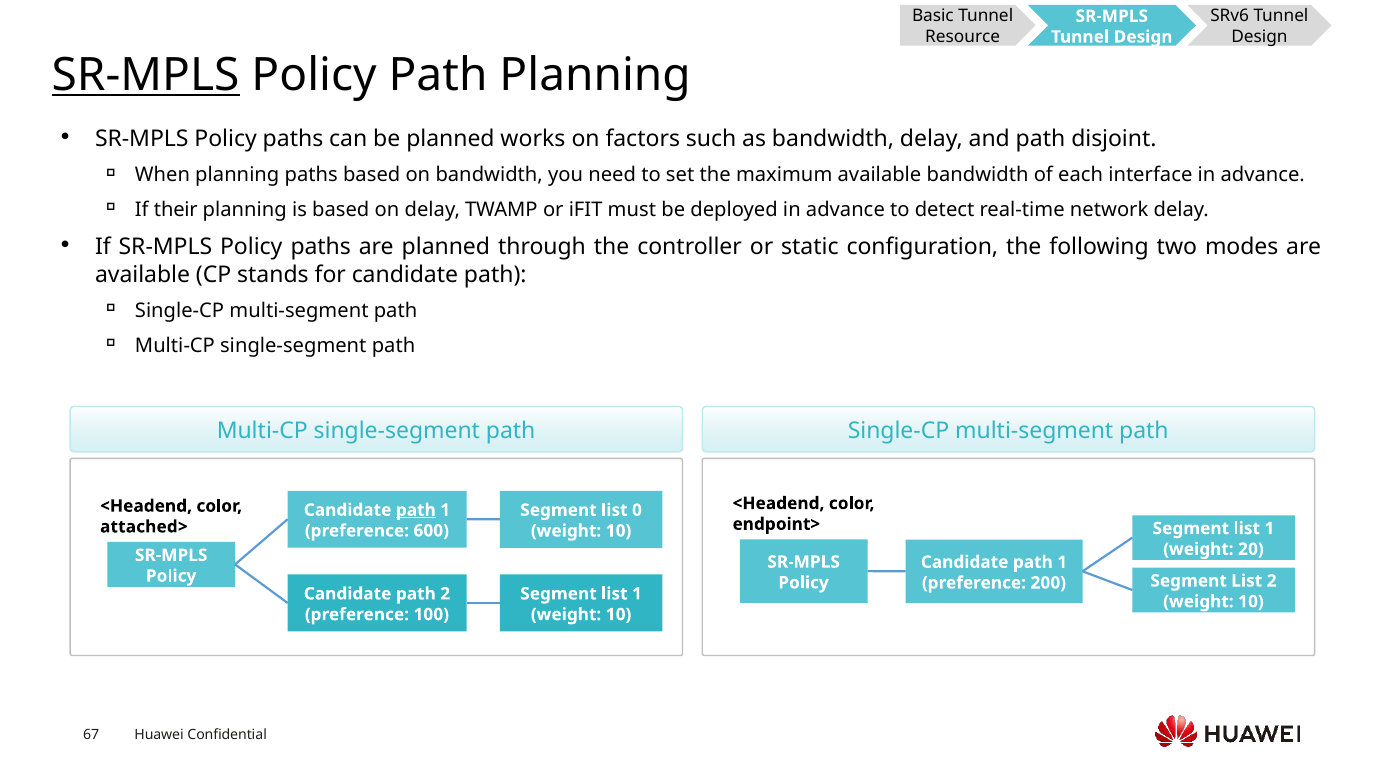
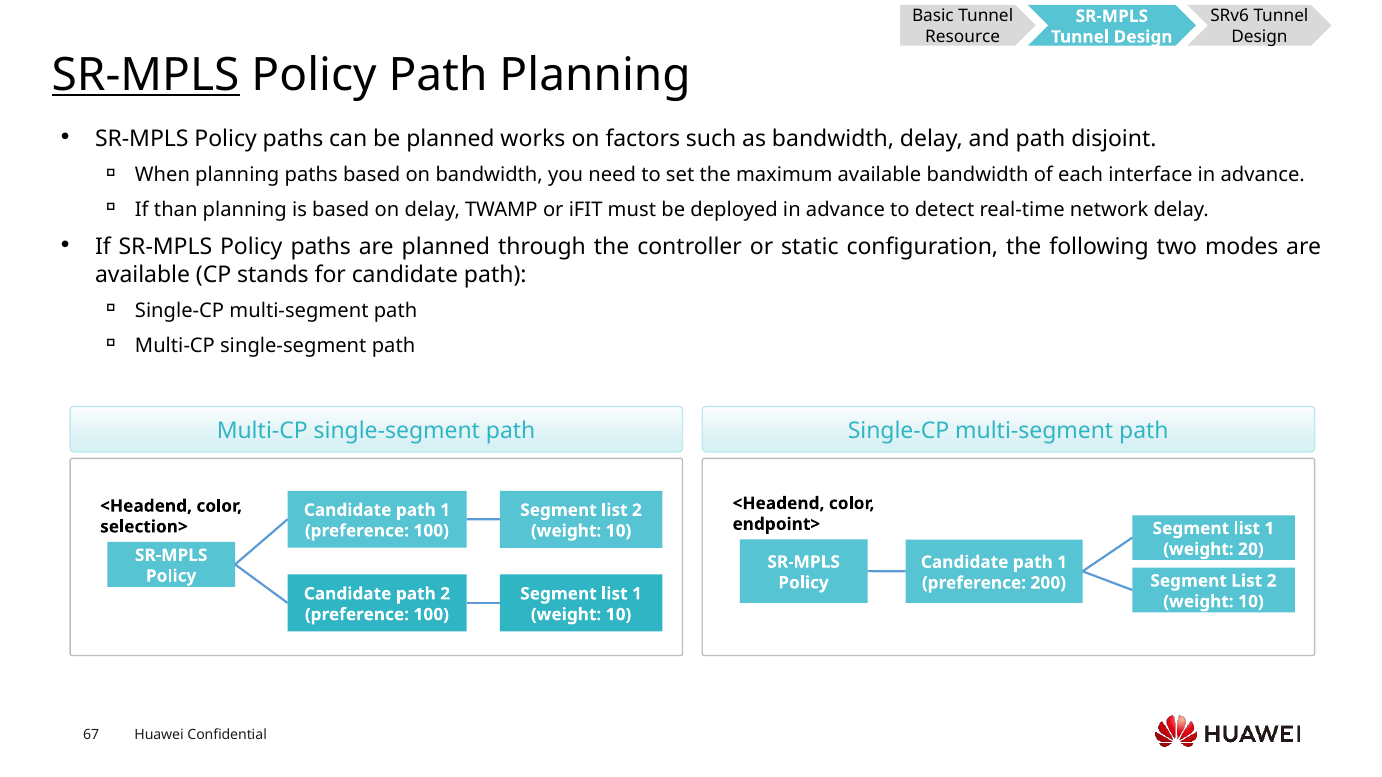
their: their -> than
path at (416, 510) underline: present -> none
0 at (637, 510): 0 -> 2
attached>: attached> -> selection>
600 at (431, 531): 600 -> 100
